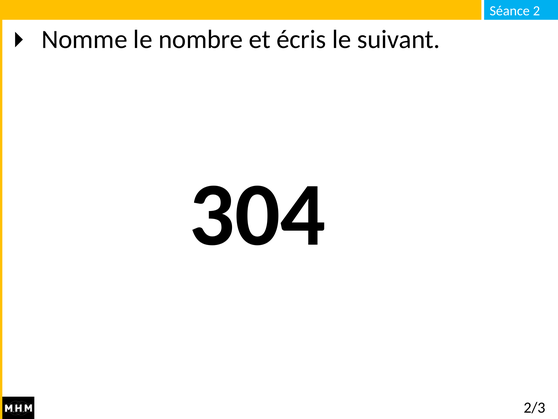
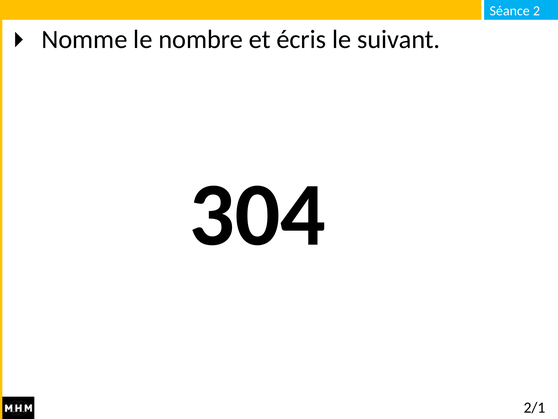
2/3: 2/3 -> 2/1
